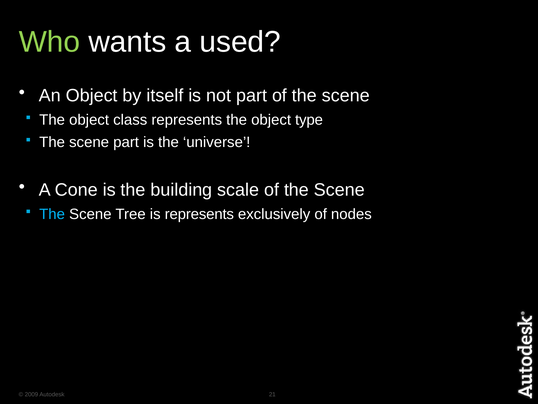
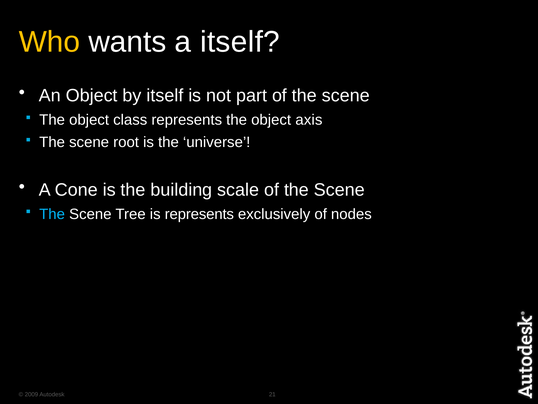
Who colour: light green -> yellow
a used: used -> itself
type: type -> axis
scene part: part -> root
